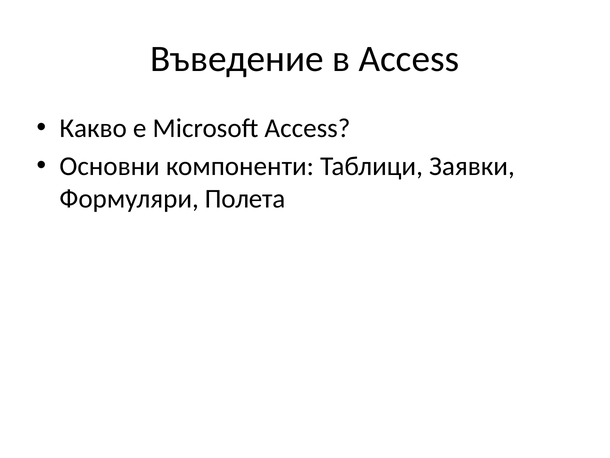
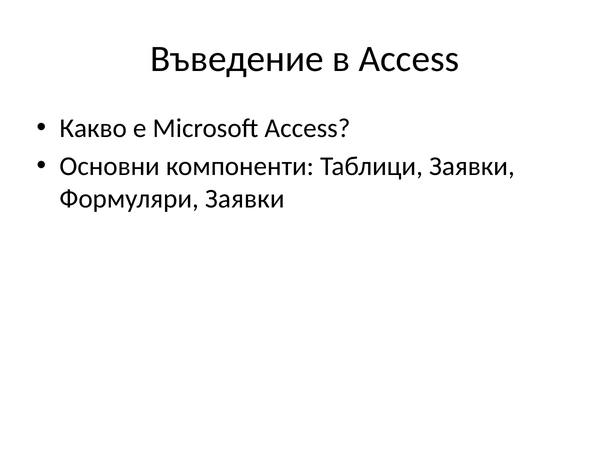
Формуляри Полета: Полета -> Заявки
